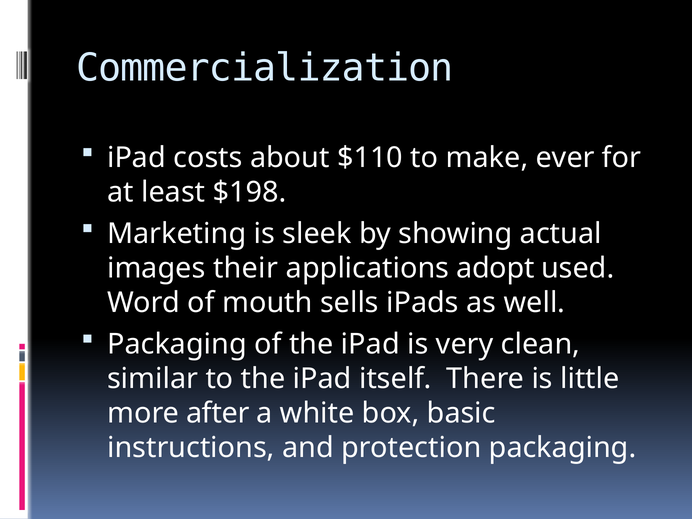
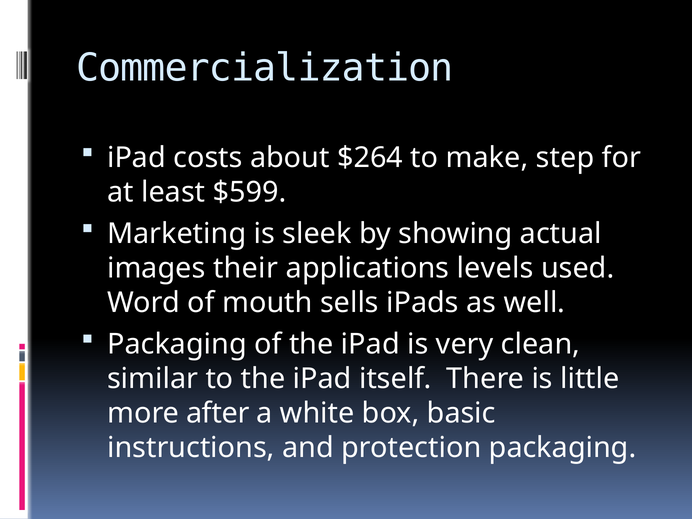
$110: $110 -> $264
ever: ever -> step
$198: $198 -> $599
adopt: adopt -> levels
